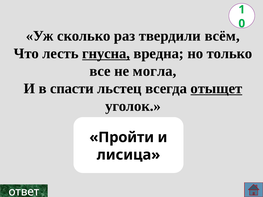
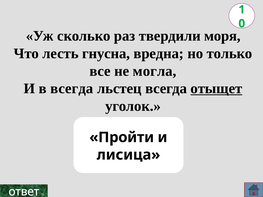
всём: всём -> моря
гнусна underline: present -> none
в спасти: спасти -> всегда
